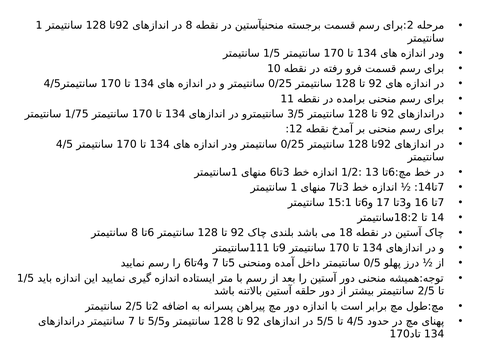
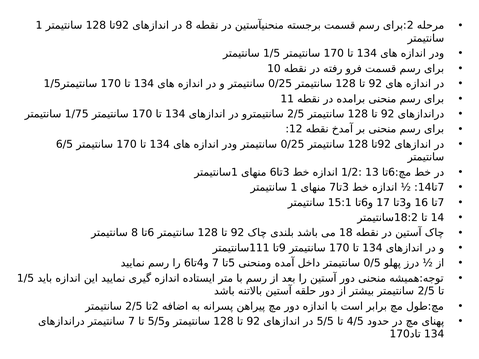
4/5 at (52, 84): 4/5 -> 1/5
3/5 at (296, 114): 3/5 -> 2/5
4/5 at (64, 144): 4/5 -> 6/5
